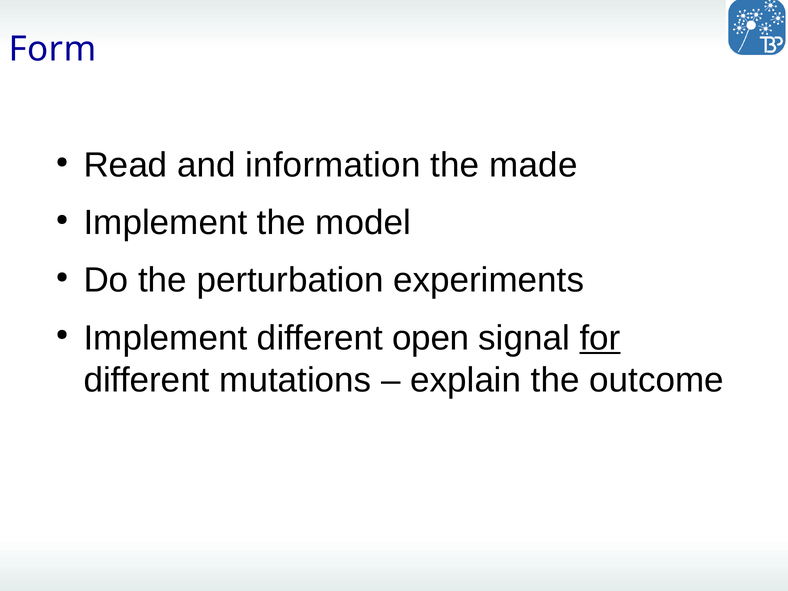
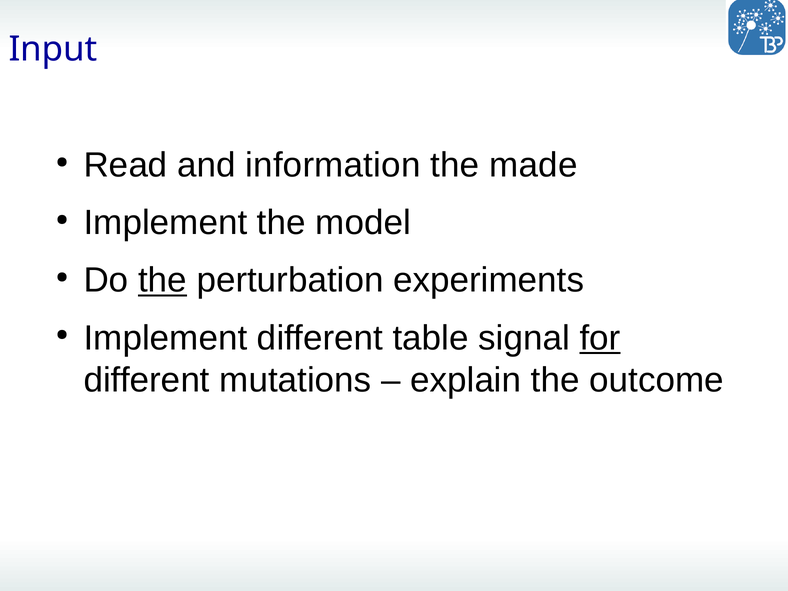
Form: Form -> Input
the at (163, 280) underline: none -> present
open: open -> table
